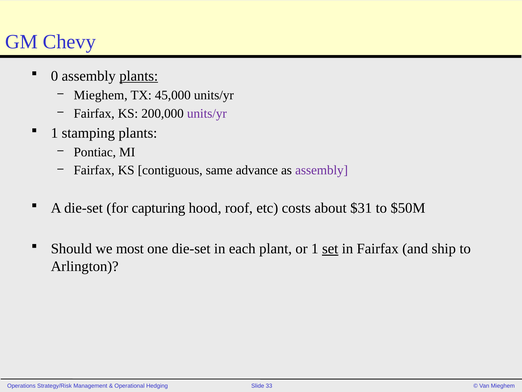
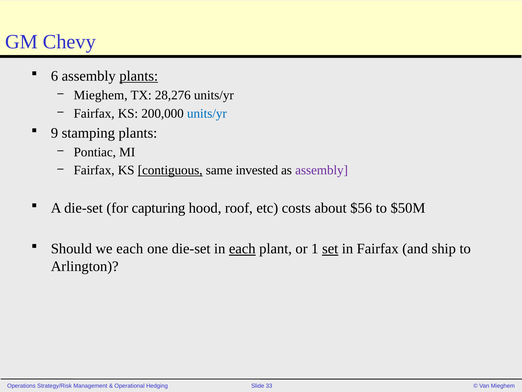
0: 0 -> 6
45,000: 45,000 -> 28,276
units/yr at (207, 113) colour: purple -> blue
1 at (54, 133): 1 -> 9
contiguous underline: none -> present
advance: advance -> invested
$31: $31 -> $56
we most: most -> each
each at (242, 249) underline: none -> present
